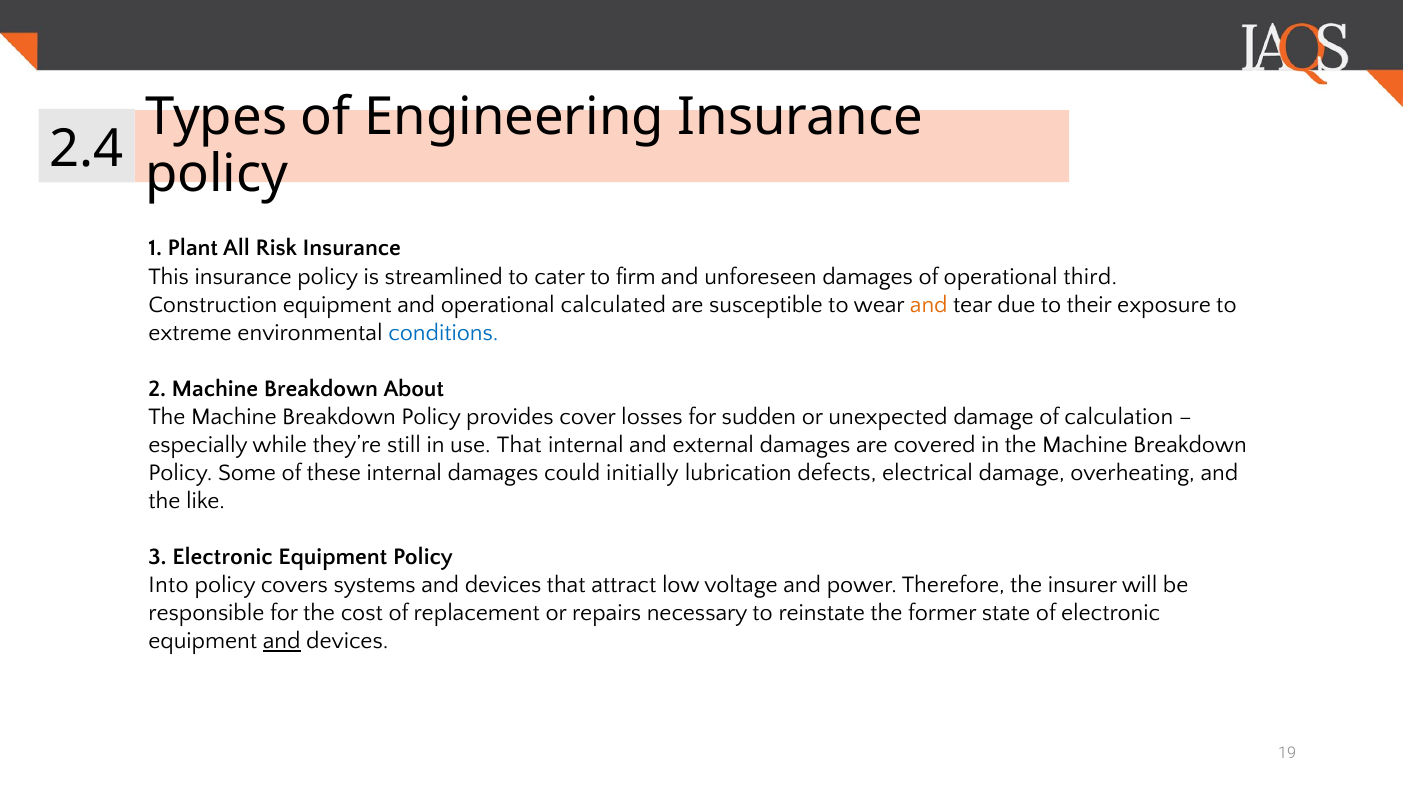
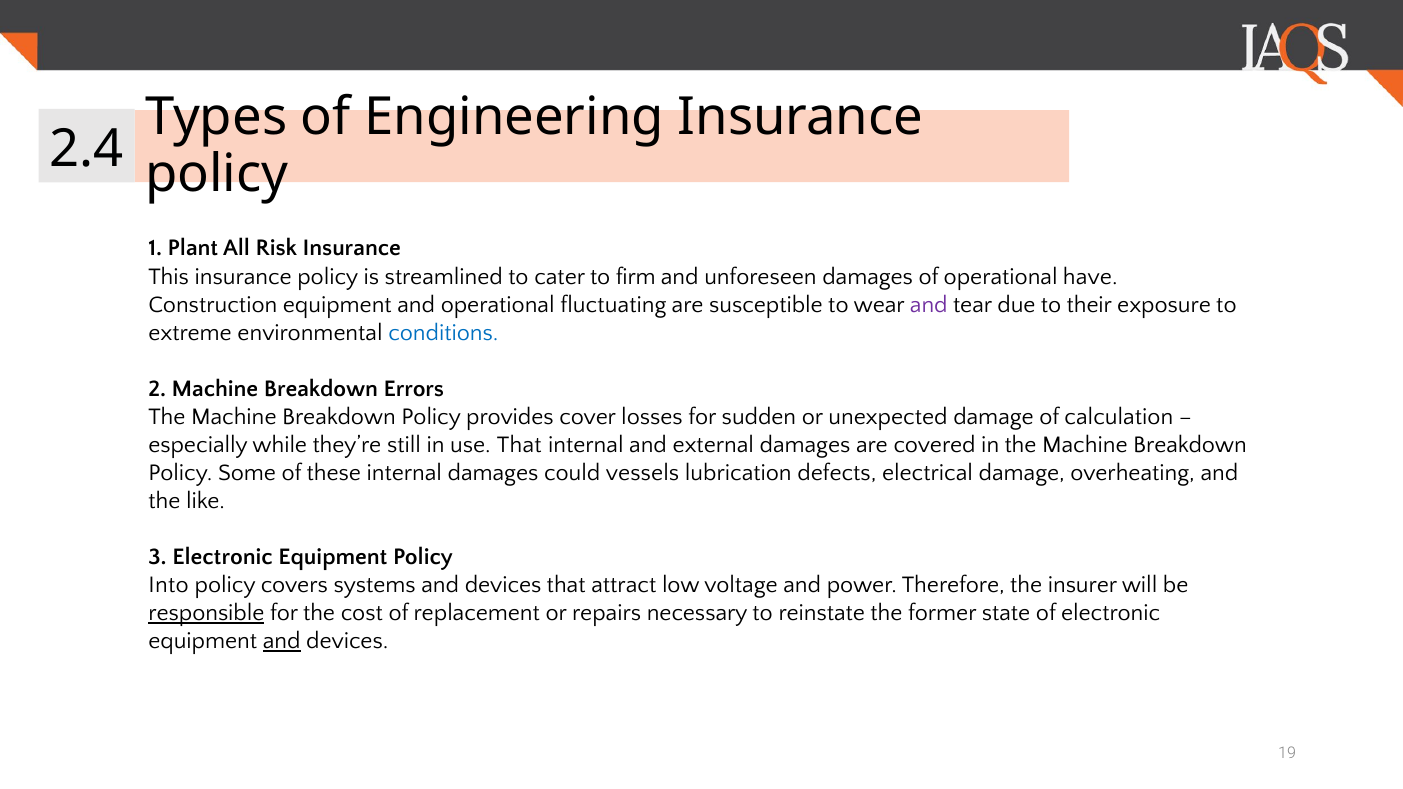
third: third -> have
calculated: calculated -> fluctuating
and at (929, 304) colour: orange -> purple
About: About -> Errors
initially: initially -> vessels
responsible underline: none -> present
